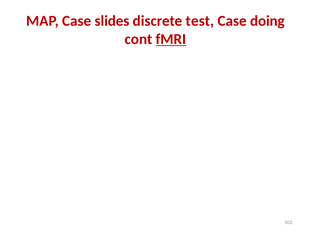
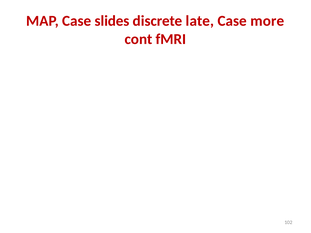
test: test -> late
doing: doing -> more
fMRI underline: present -> none
